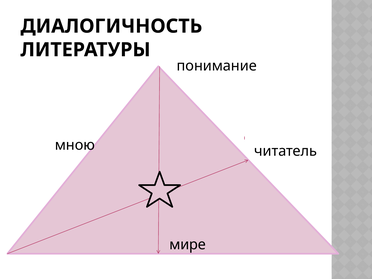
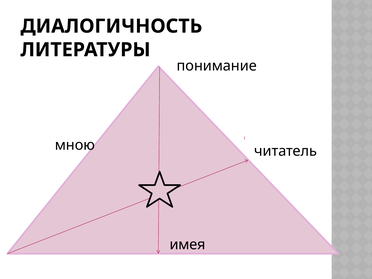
мире: мире -> имея
